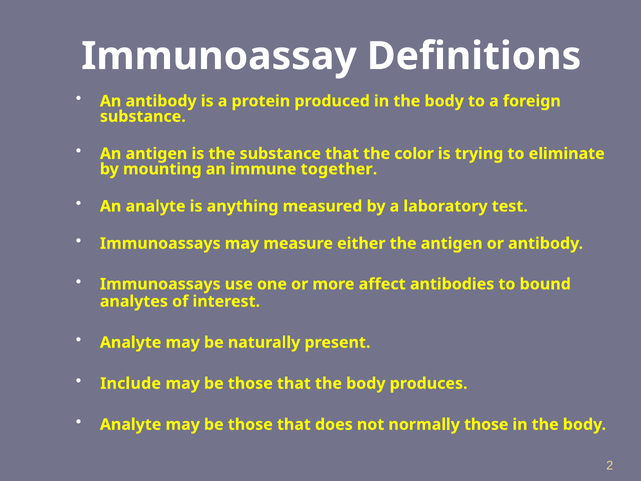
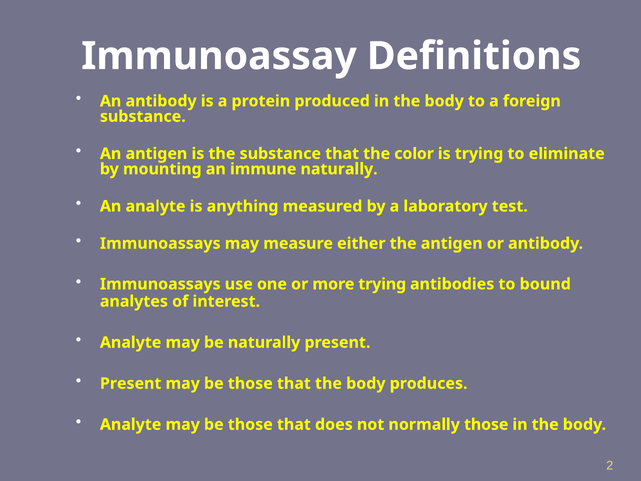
immune together: together -> naturally
more affect: affect -> trying
Include at (131, 383): Include -> Present
